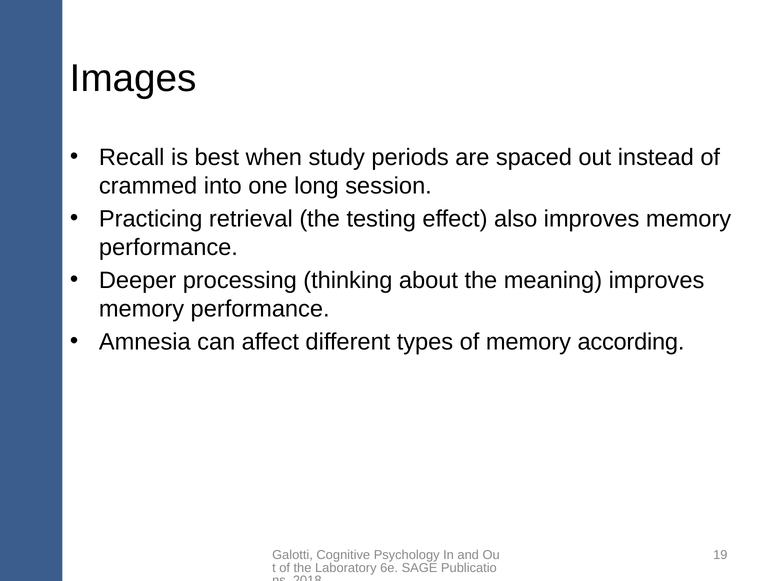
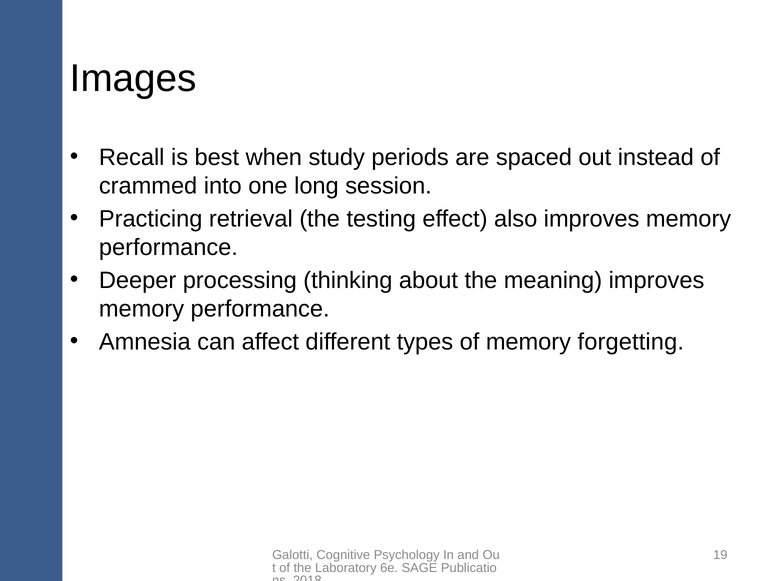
according: according -> forgetting
